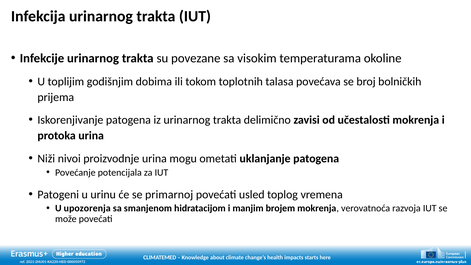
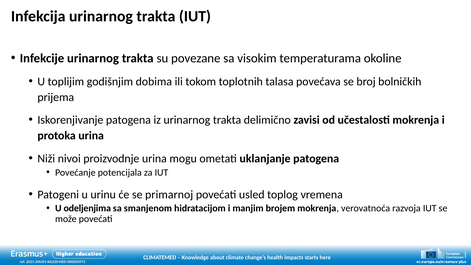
upozorenja: upozorenja -> odeljenjima
